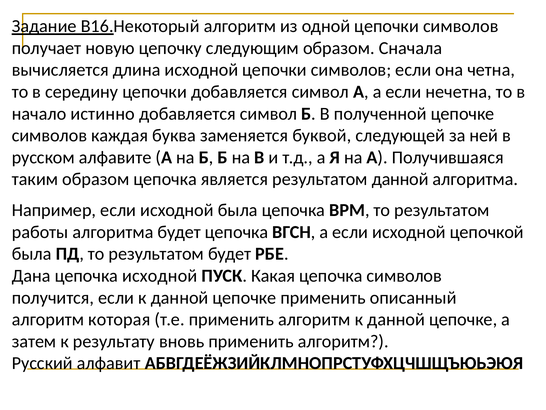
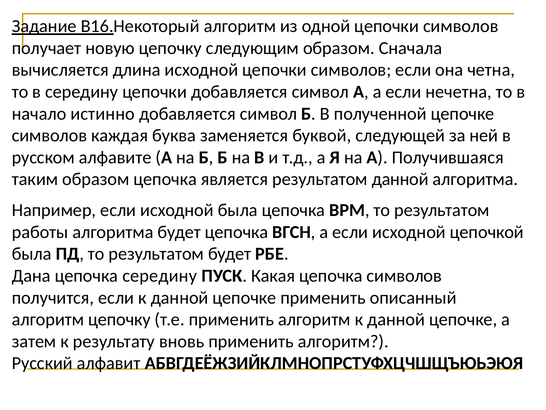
цепочка исходной: исходной -> середину
алгоритм которая: которая -> цепочку
